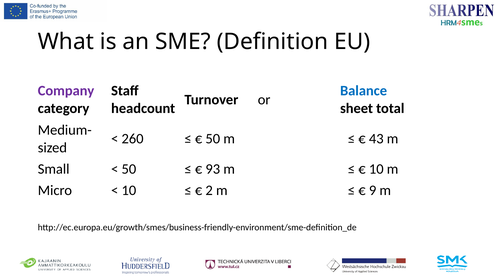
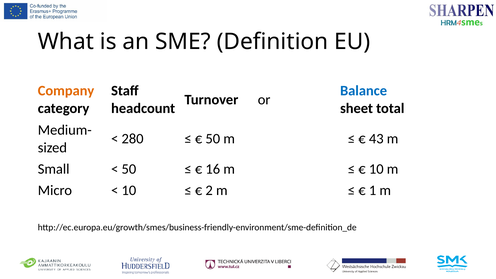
Company colour: purple -> orange
260: 260 -> 280
93: 93 -> 16
9: 9 -> 1
